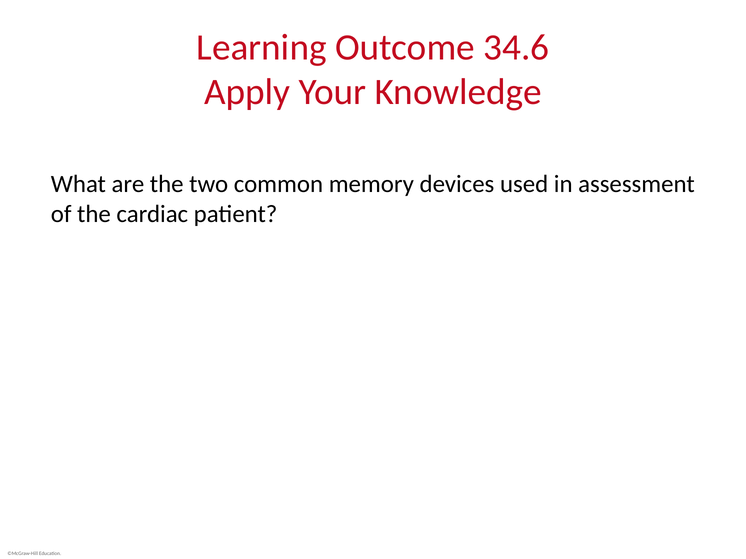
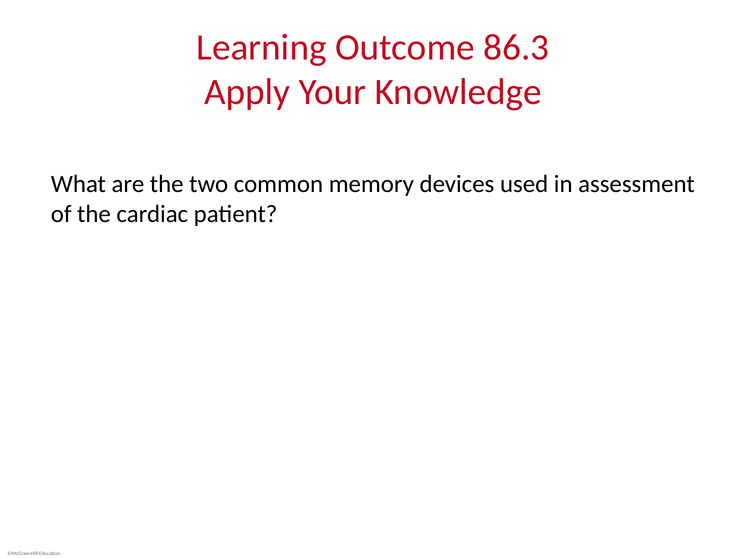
34.6: 34.6 -> 86.3
